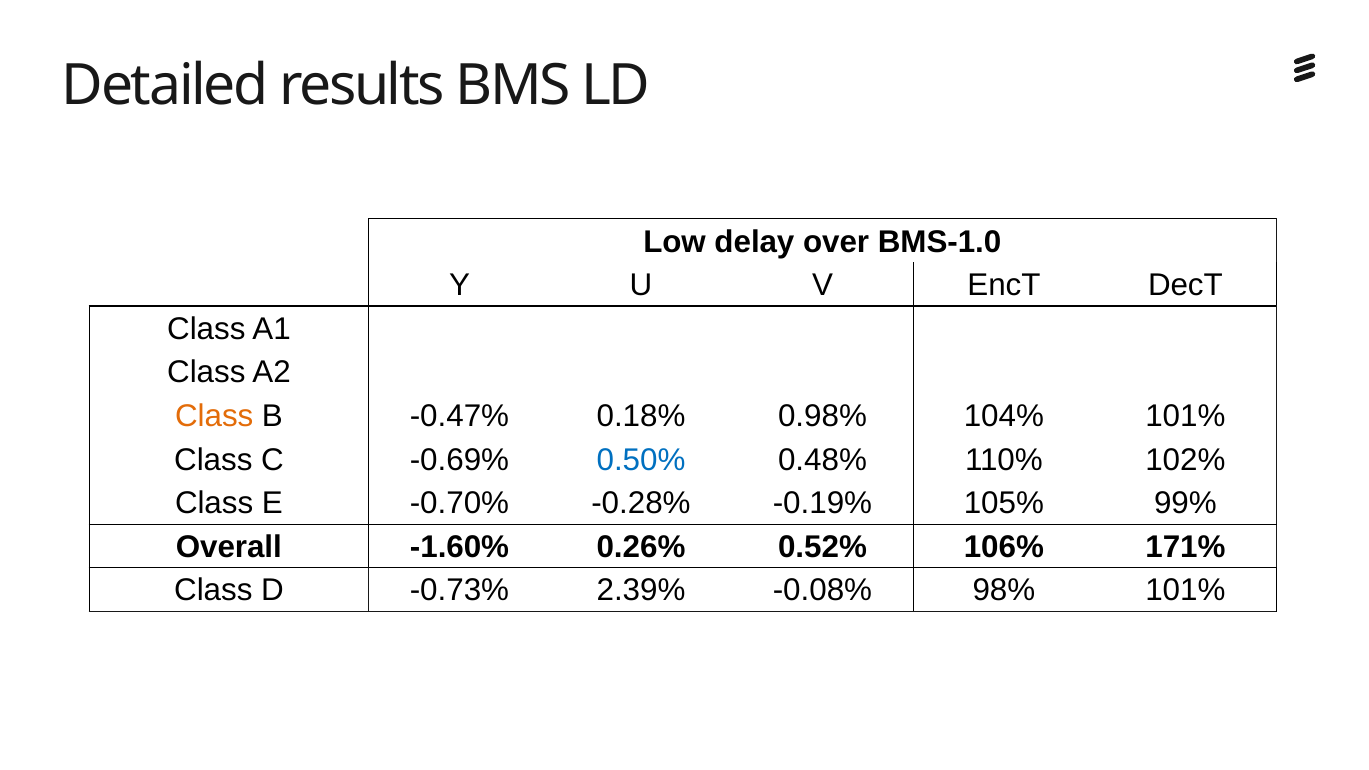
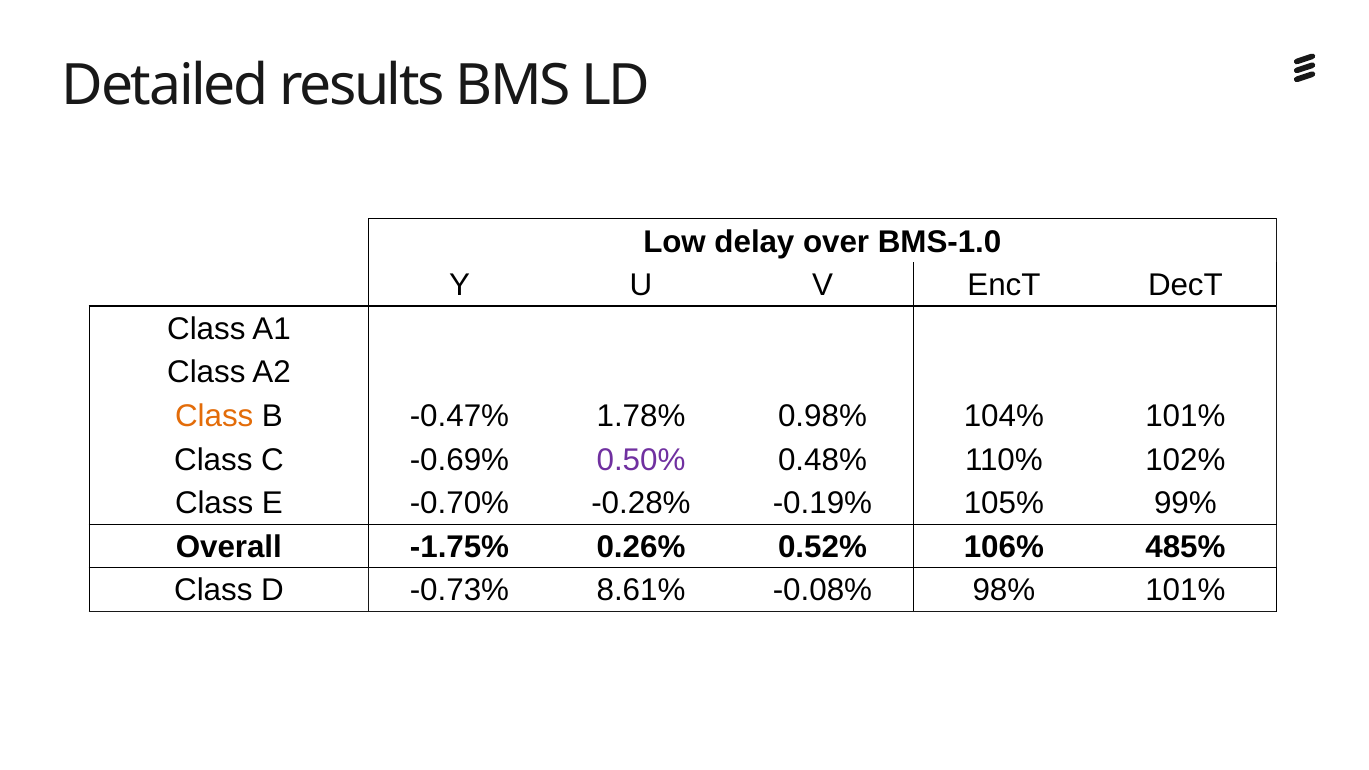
0.18%: 0.18% -> 1.78%
0.50% colour: blue -> purple
-1.60%: -1.60% -> -1.75%
171%: 171% -> 485%
2.39%: 2.39% -> 8.61%
